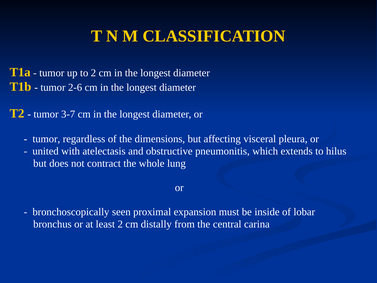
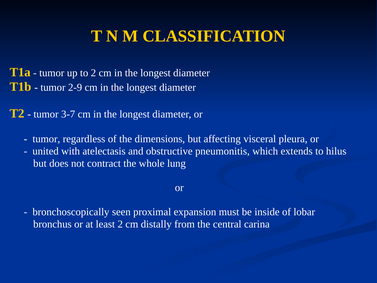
2-6: 2-6 -> 2-9
